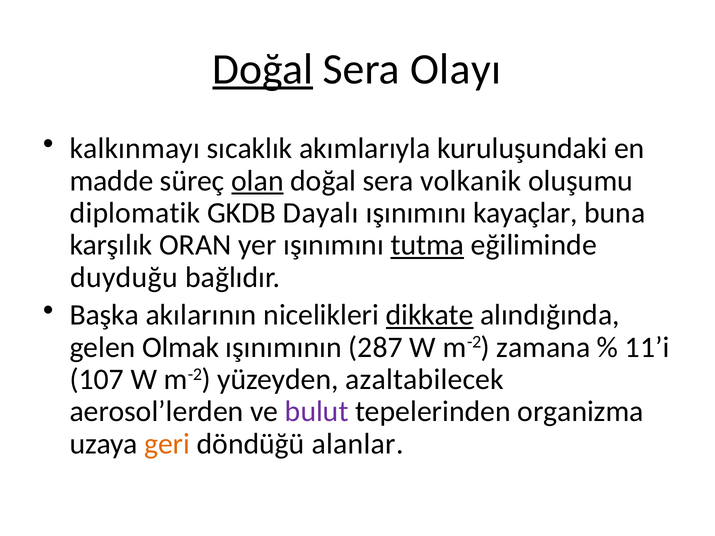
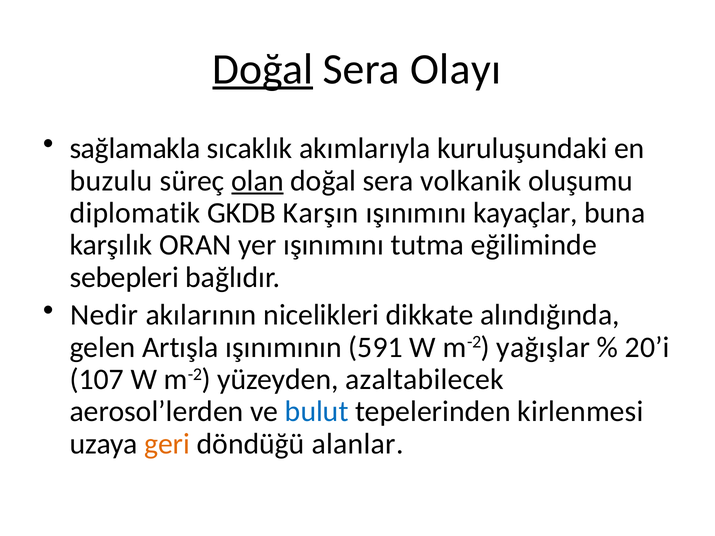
kalkınmayı: kalkınmayı -> sağlamakla
madde: madde -> buzulu
Dayalı: Dayalı -> Karşın
tutma underline: present -> none
duyduğu: duyduğu -> sebepleri
Başka: Başka -> Nedir
dikkate underline: present -> none
Olmak: Olmak -> Artışla
287: 287 -> 591
zamana: zamana -> yağışlar
11’i: 11’i -> 20’i
bulut colour: purple -> blue
organizma: organizma -> kirlenmesi
